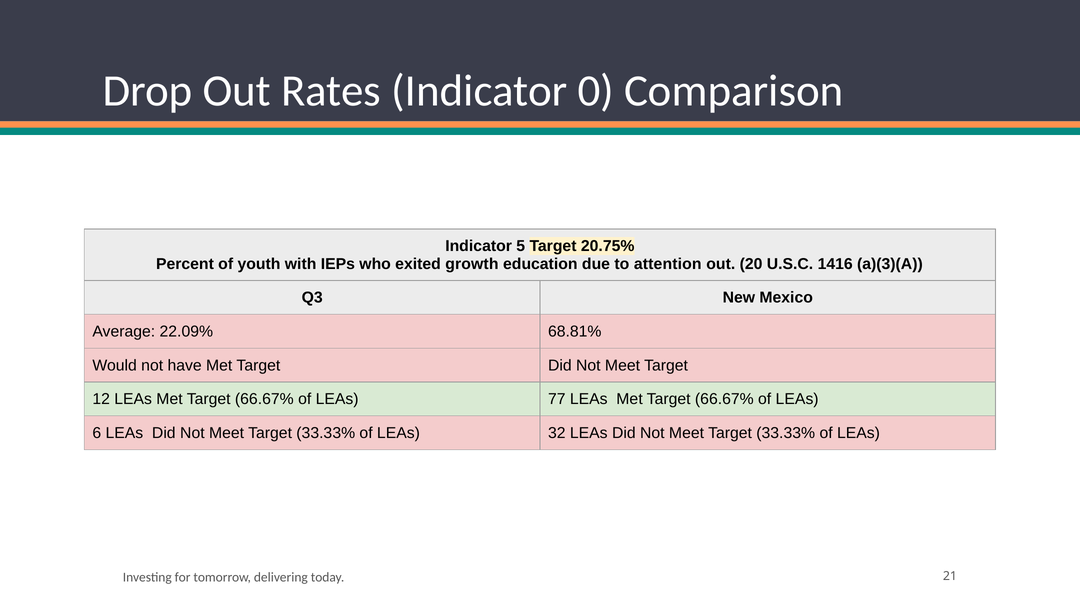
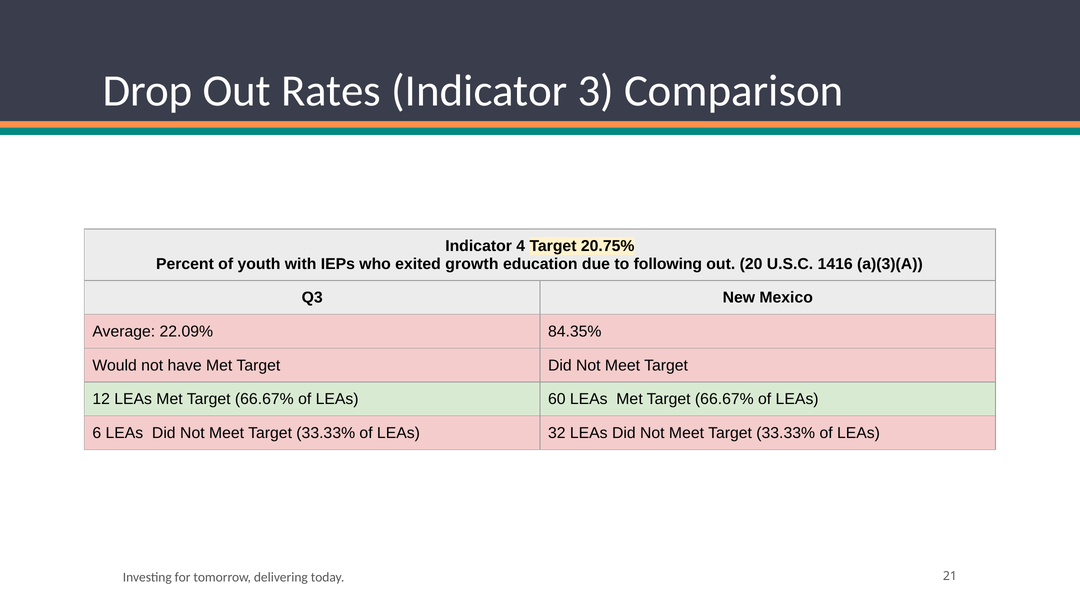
0: 0 -> 3
5: 5 -> 4
attention: attention -> following
68.81%: 68.81% -> 84.35%
77: 77 -> 60
